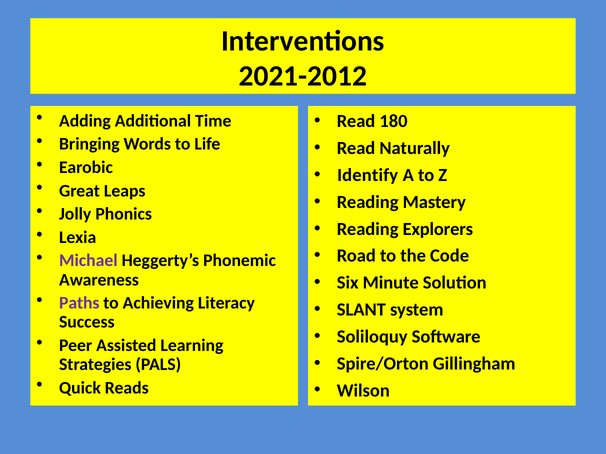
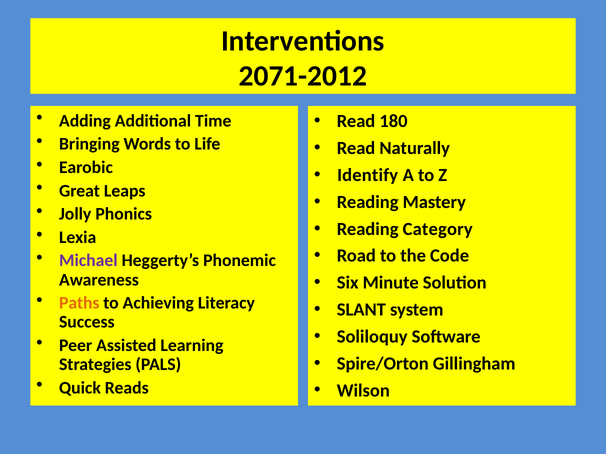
2021-2012: 2021-2012 -> 2071-2012
Explorers: Explorers -> Category
Paths colour: purple -> orange
